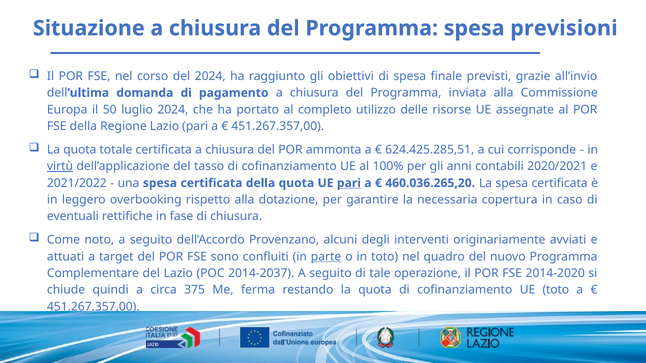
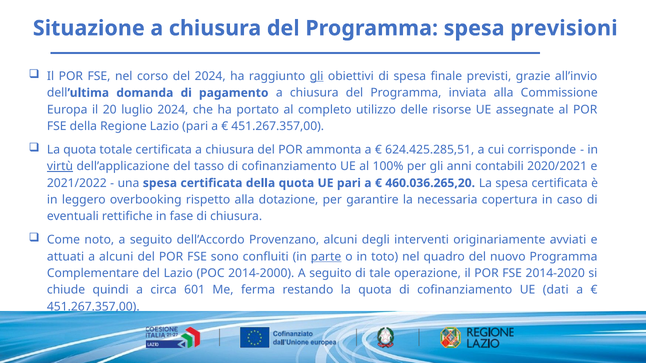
gli at (317, 76) underline: none -> present
50: 50 -> 20
pari at (349, 183) underline: present -> none
a target: target -> alcuni
2014-2037: 2014-2037 -> 2014-2000
375: 375 -> 601
UE toto: toto -> dati
